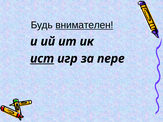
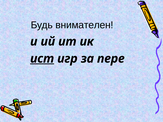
внимателен underline: present -> none
